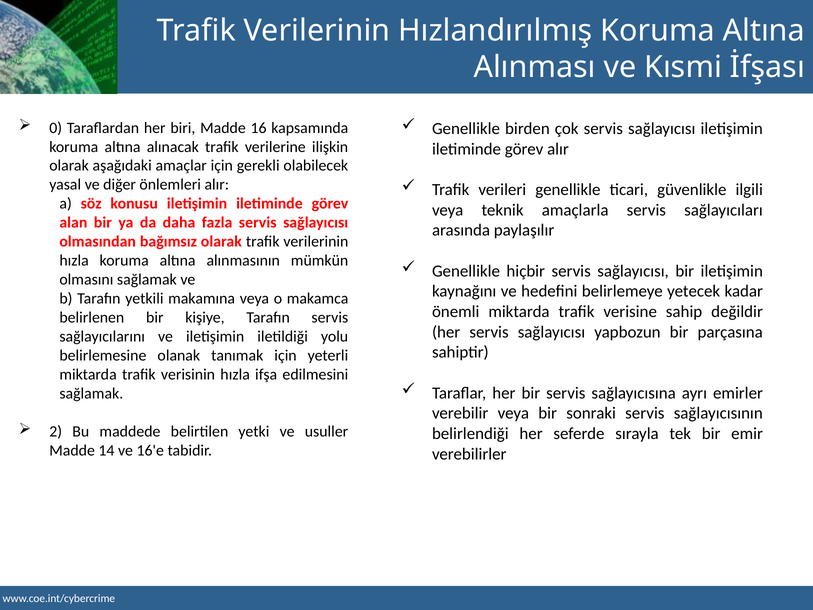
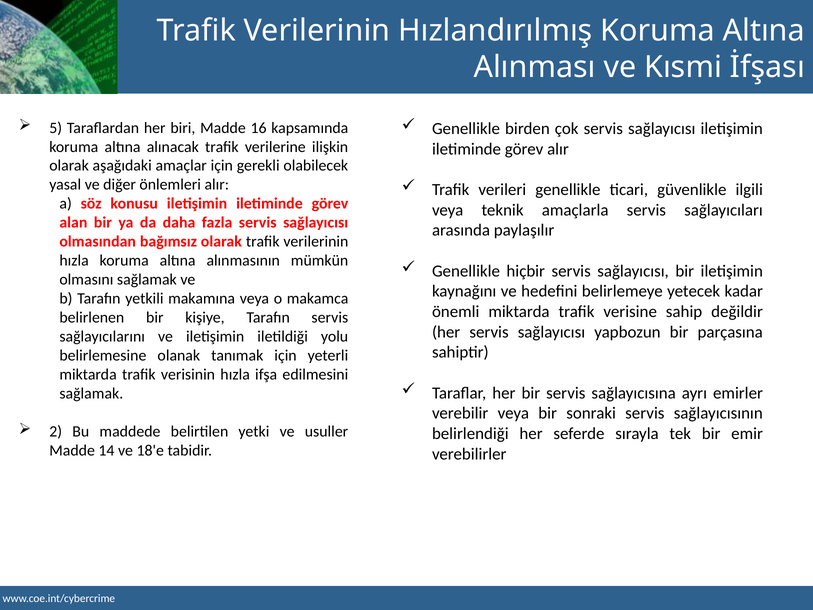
0: 0 -> 5
16'e: 16'e -> 18'e
